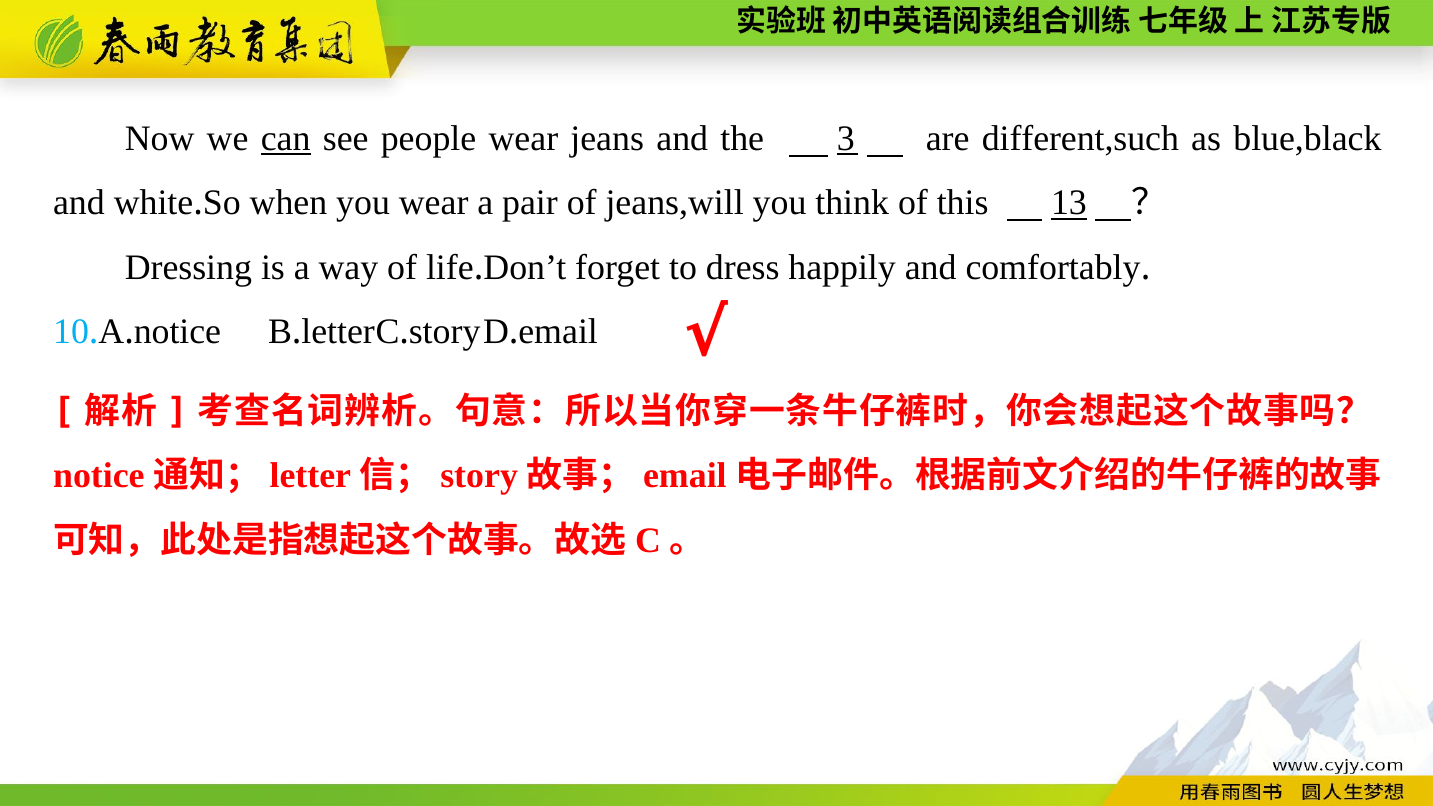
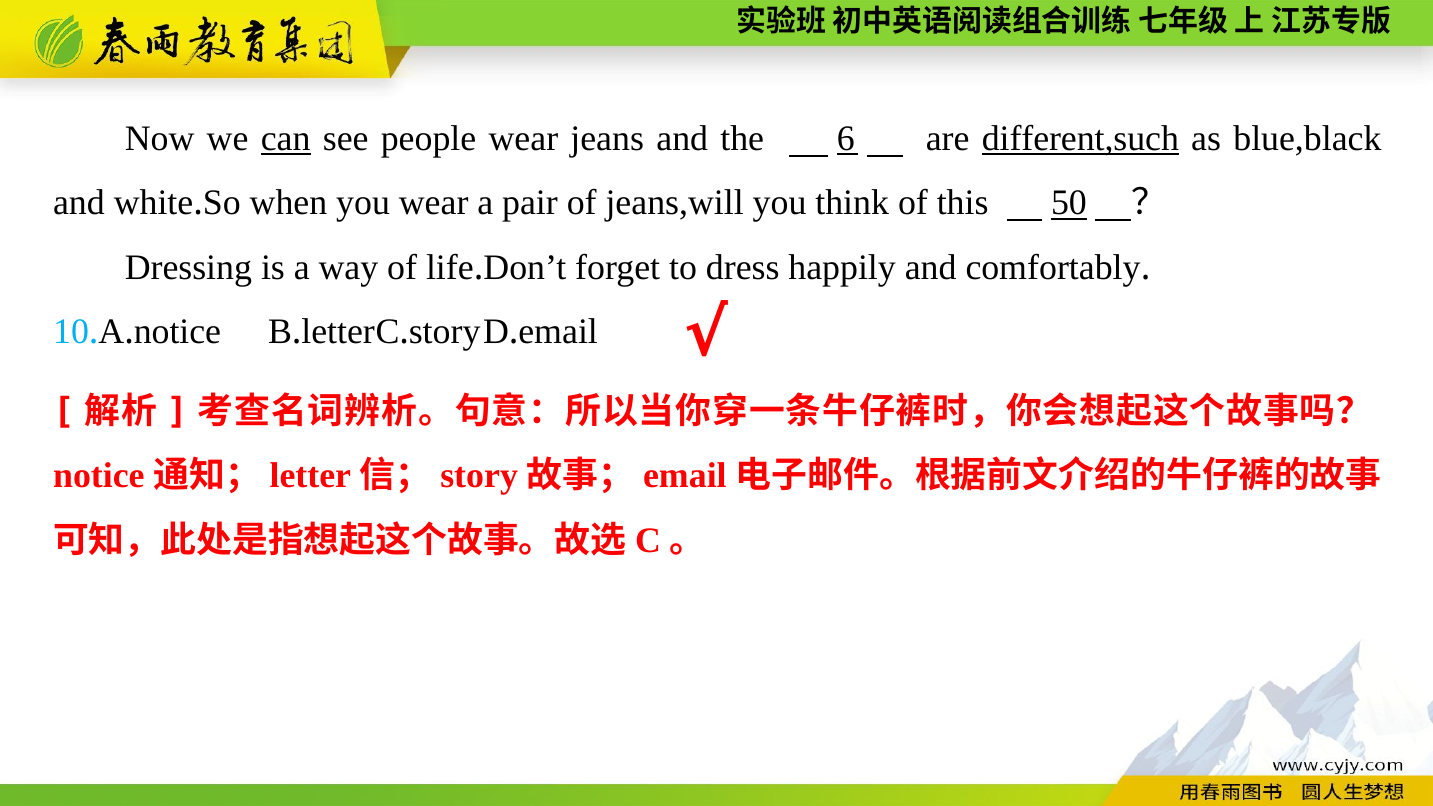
3: 3 -> 6
different,such underline: none -> present
13: 13 -> 50
